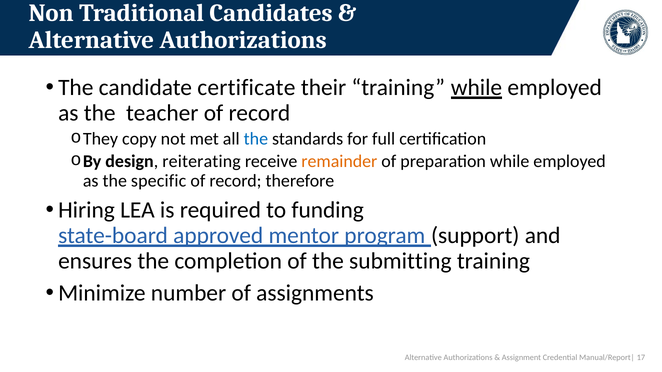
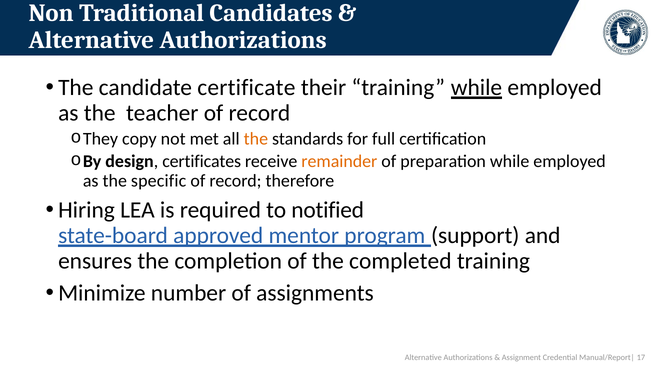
the at (256, 139) colour: blue -> orange
reiterating: reiterating -> certificates
funding: funding -> notified
submitting: submitting -> completed
